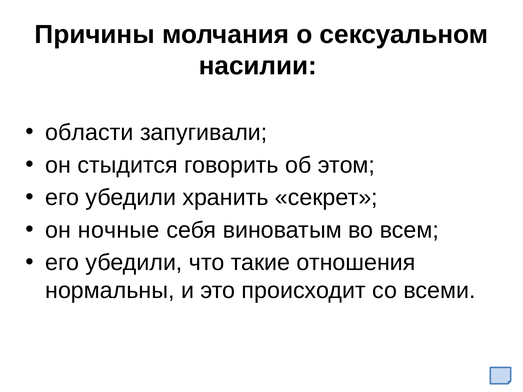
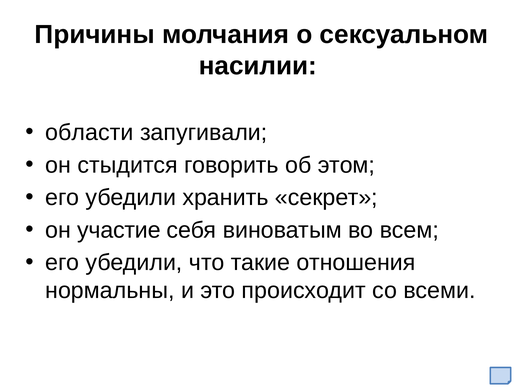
ночные: ночные -> участие
